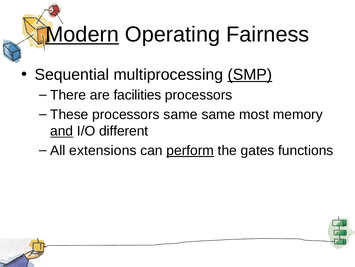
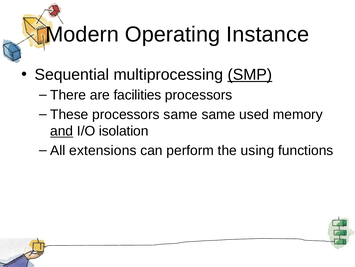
Modern underline: present -> none
Fairness: Fairness -> Instance
most: most -> used
different: different -> isolation
perform underline: present -> none
gates: gates -> using
